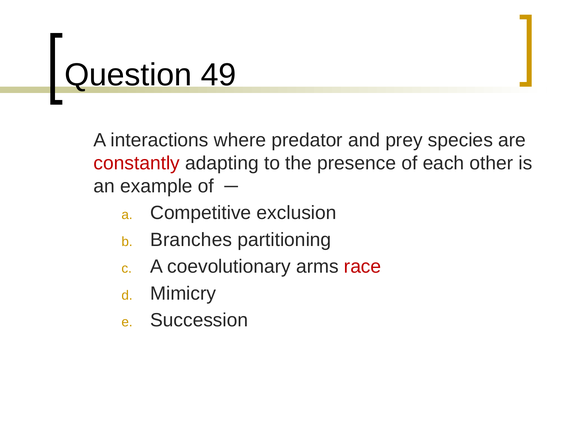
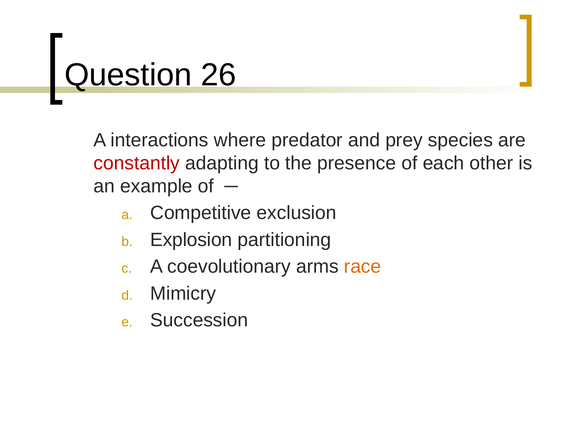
49: 49 -> 26
Branches: Branches -> Explosion
race colour: red -> orange
